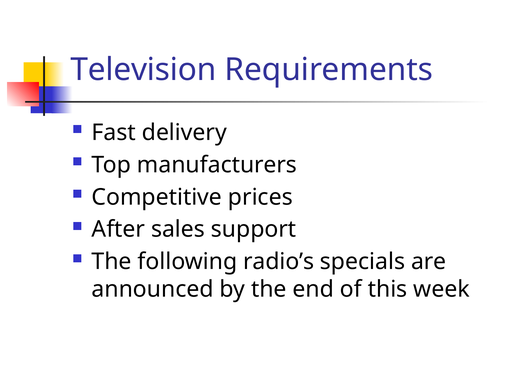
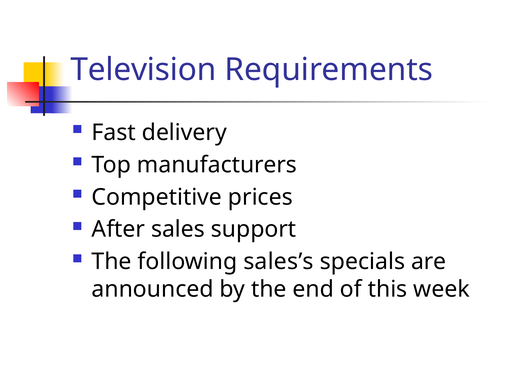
radio’s: radio’s -> sales’s
